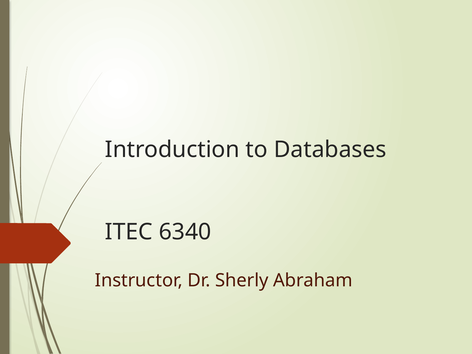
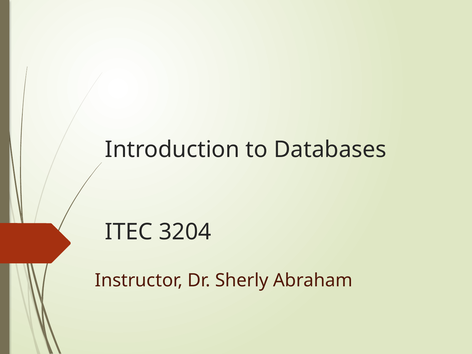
6340: 6340 -> 3204
